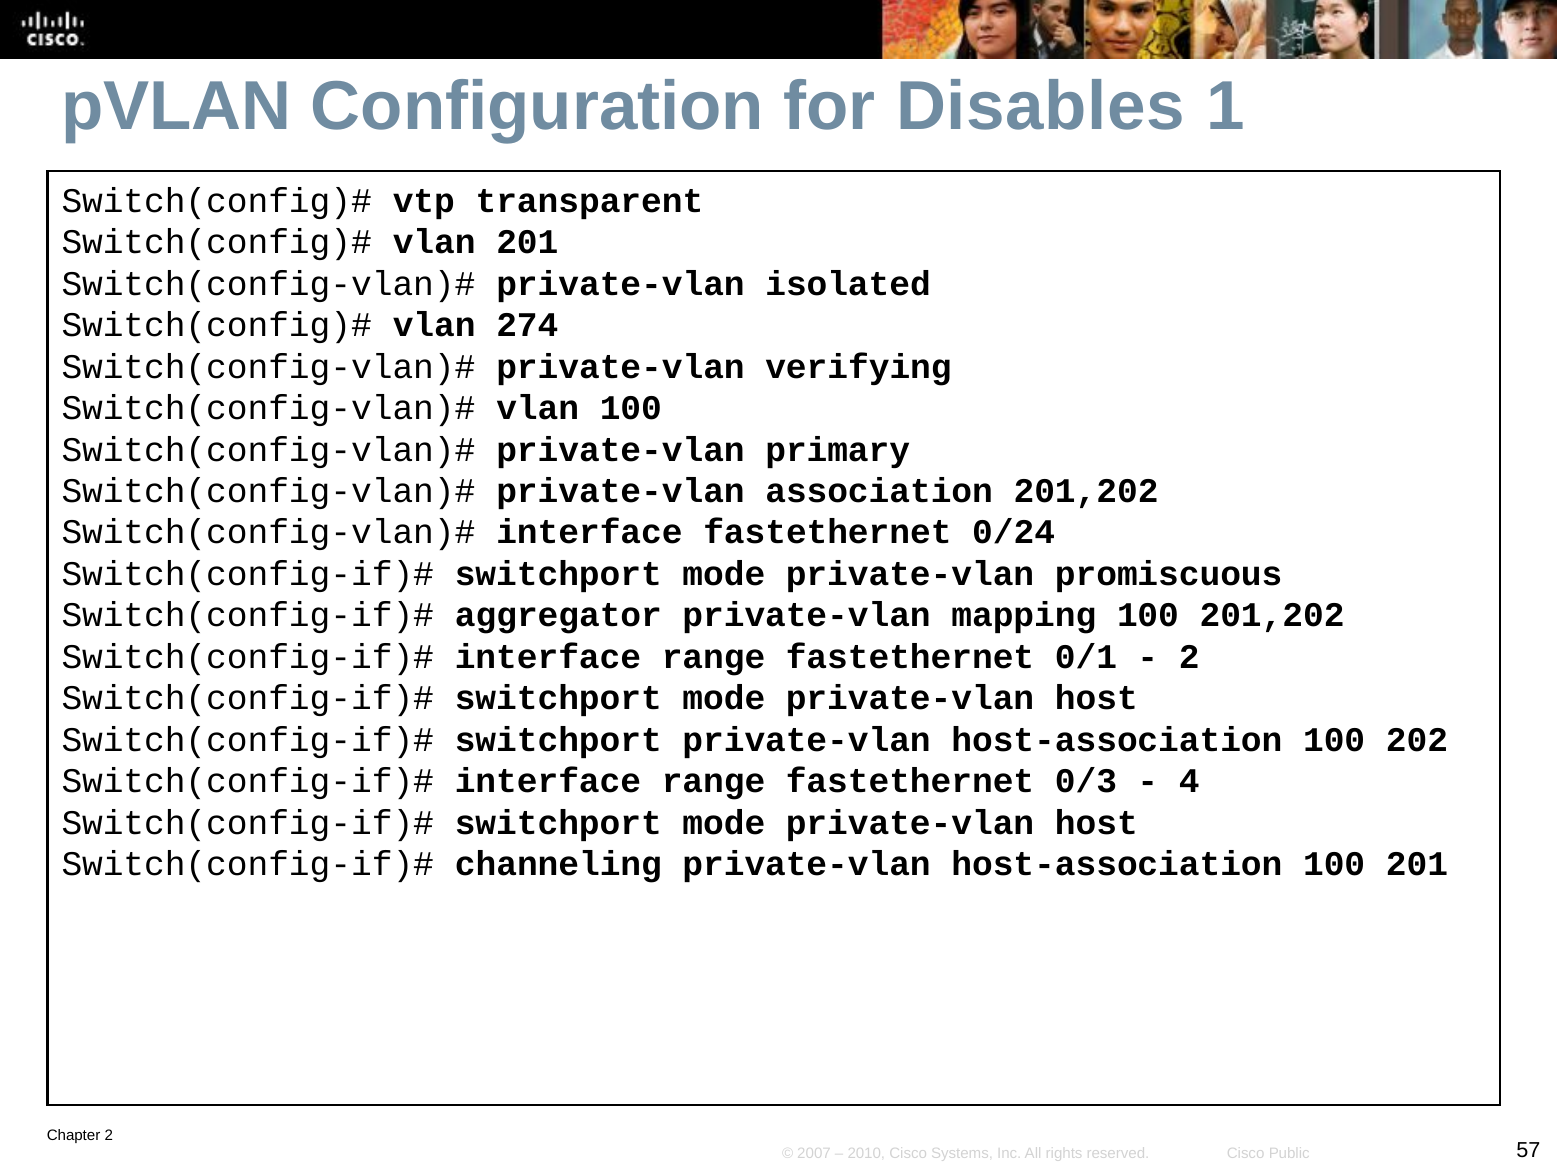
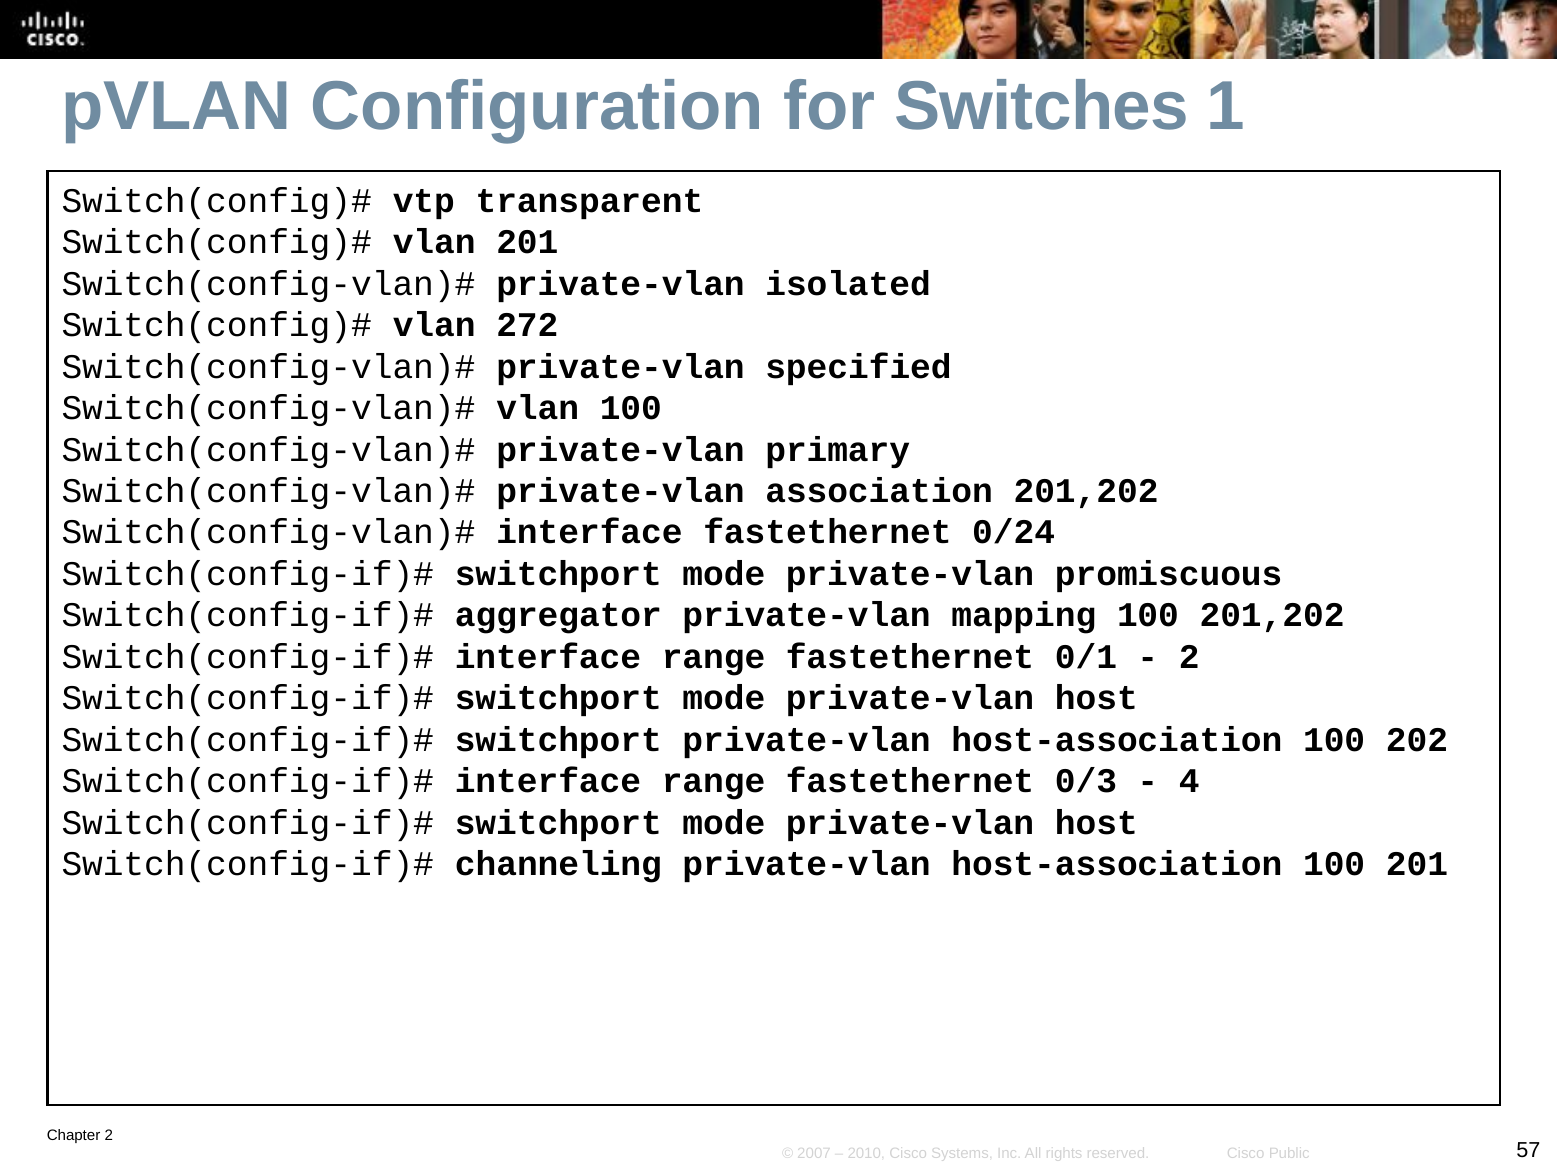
Disables: Disables -> Switches
274: 274 -> 272
verifying: verifying -> specified
